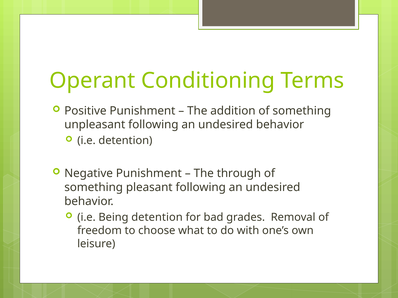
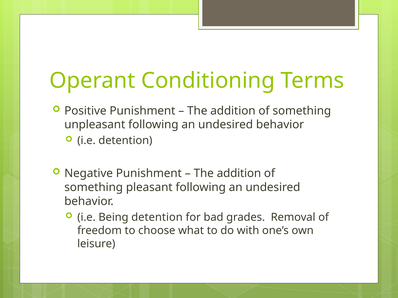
through at (239, 174): through -> addition
